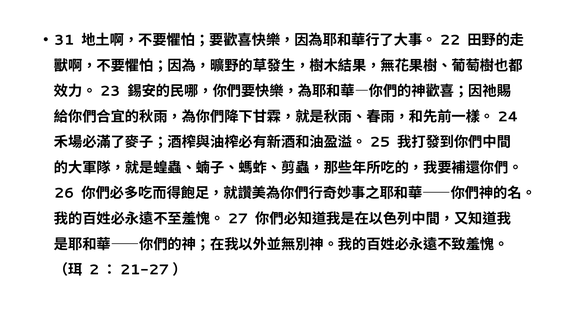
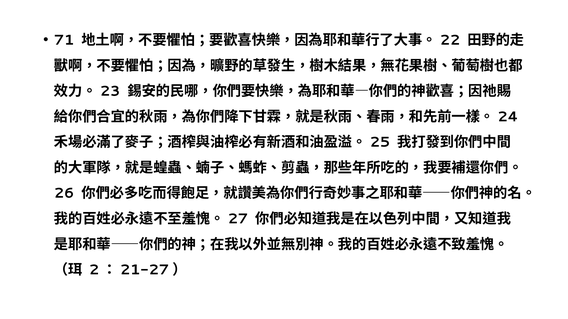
31: 31 -> 71
